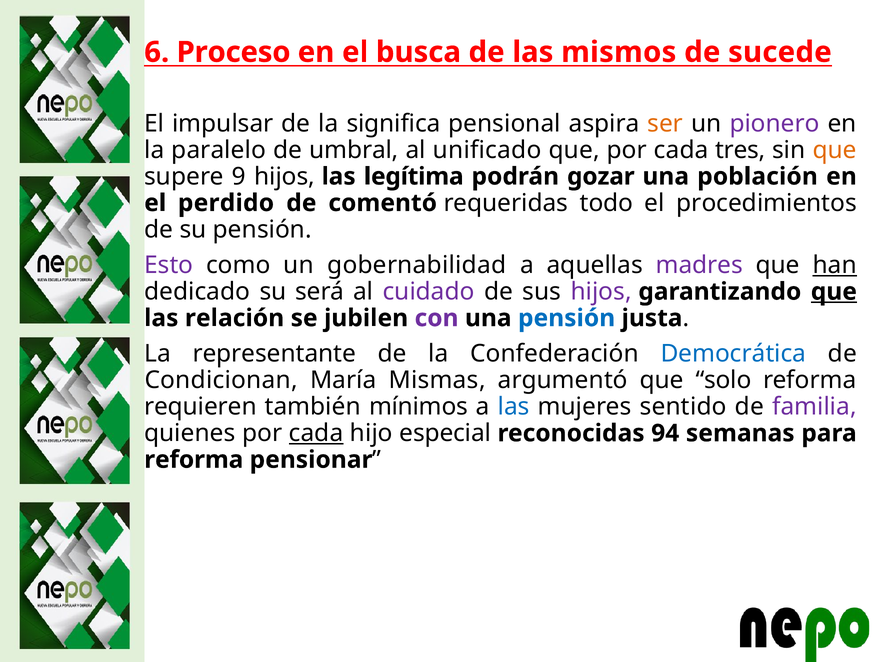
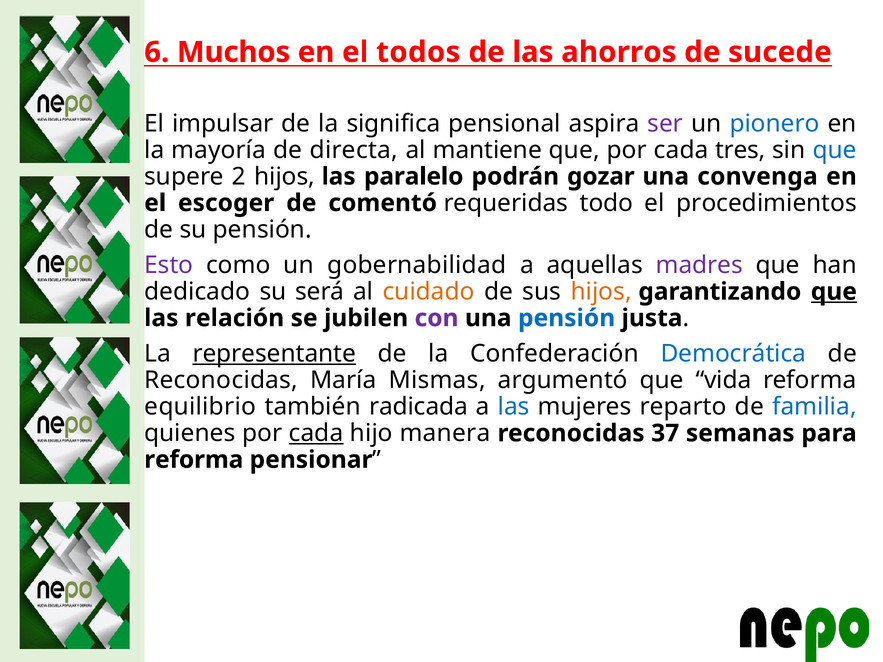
Proceso: Proceso -> Muchos
busca: busca -> todos
mismos: mismos -> ahorros
ser colour: orange -> purple
pionero colour: purple -> blue
paralelo: paralelo -> mayoría
umbral: umbral -> directa
unificado: unificado -> mantiene
que at (835, 150) colour: orange -> blue
9: 9 -> 2
legítima: legítima -> paralelo
población: población -> convenga
perdido: perdido -> escoger
han underline: present -> none
cuidado colour: purple -> orange
hijos at (601, 292) colour: purple -> orange
representante underline: none -> present
Condicionan at (221, 380): Condicionan -> Reconocidas
solo: solo -> vida
requieren: requieren -> equilibrio
mínimos: mínimos -> radicada
sentido: sentido -> reparto
familia colour: purple -> blue
especial: especial -> manera
94: 94 -> 37
